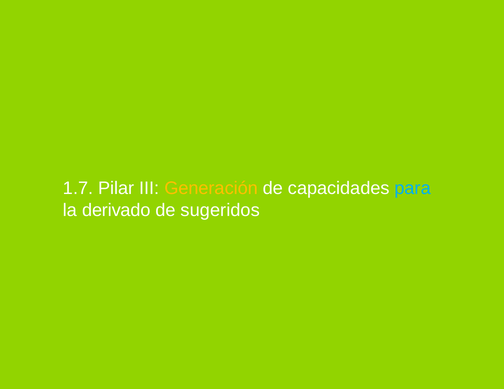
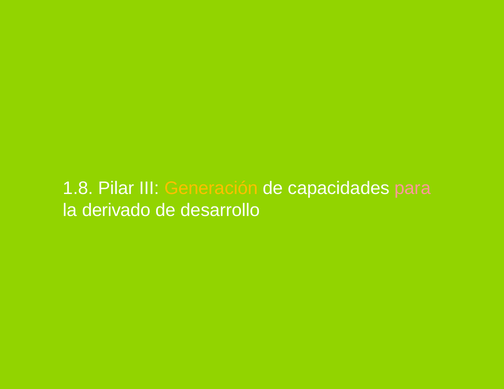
1.7: 1.7 -> 1.8
para colour: light blue -> pink
sugeridos: sugeridos -> desarrollo
